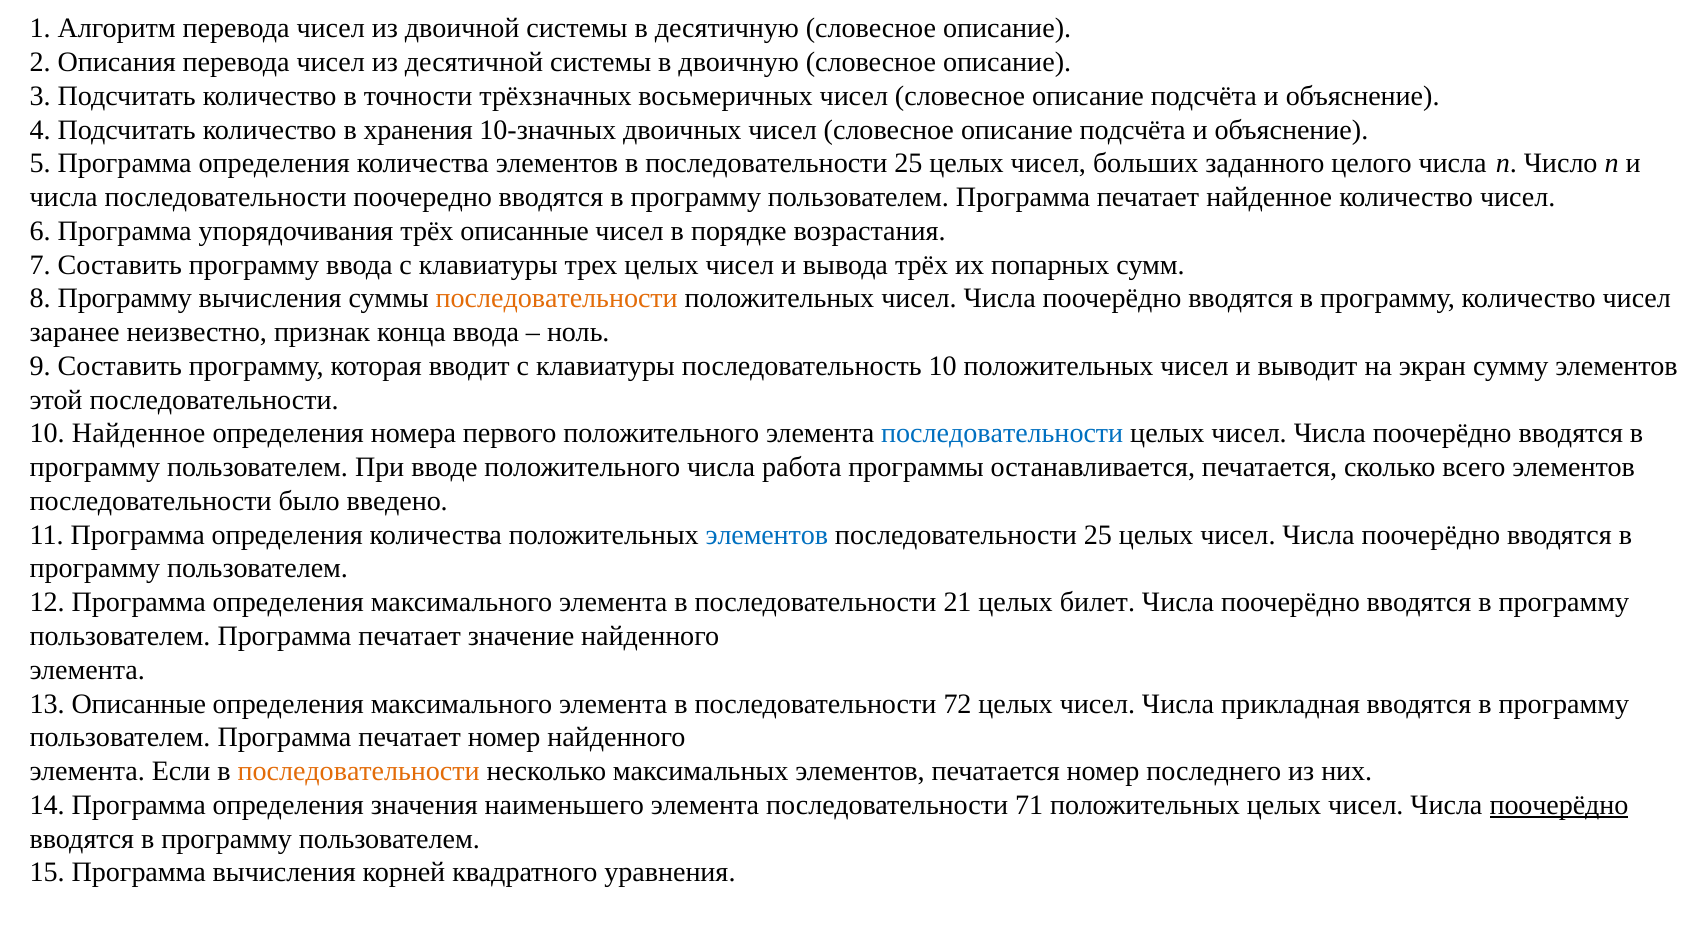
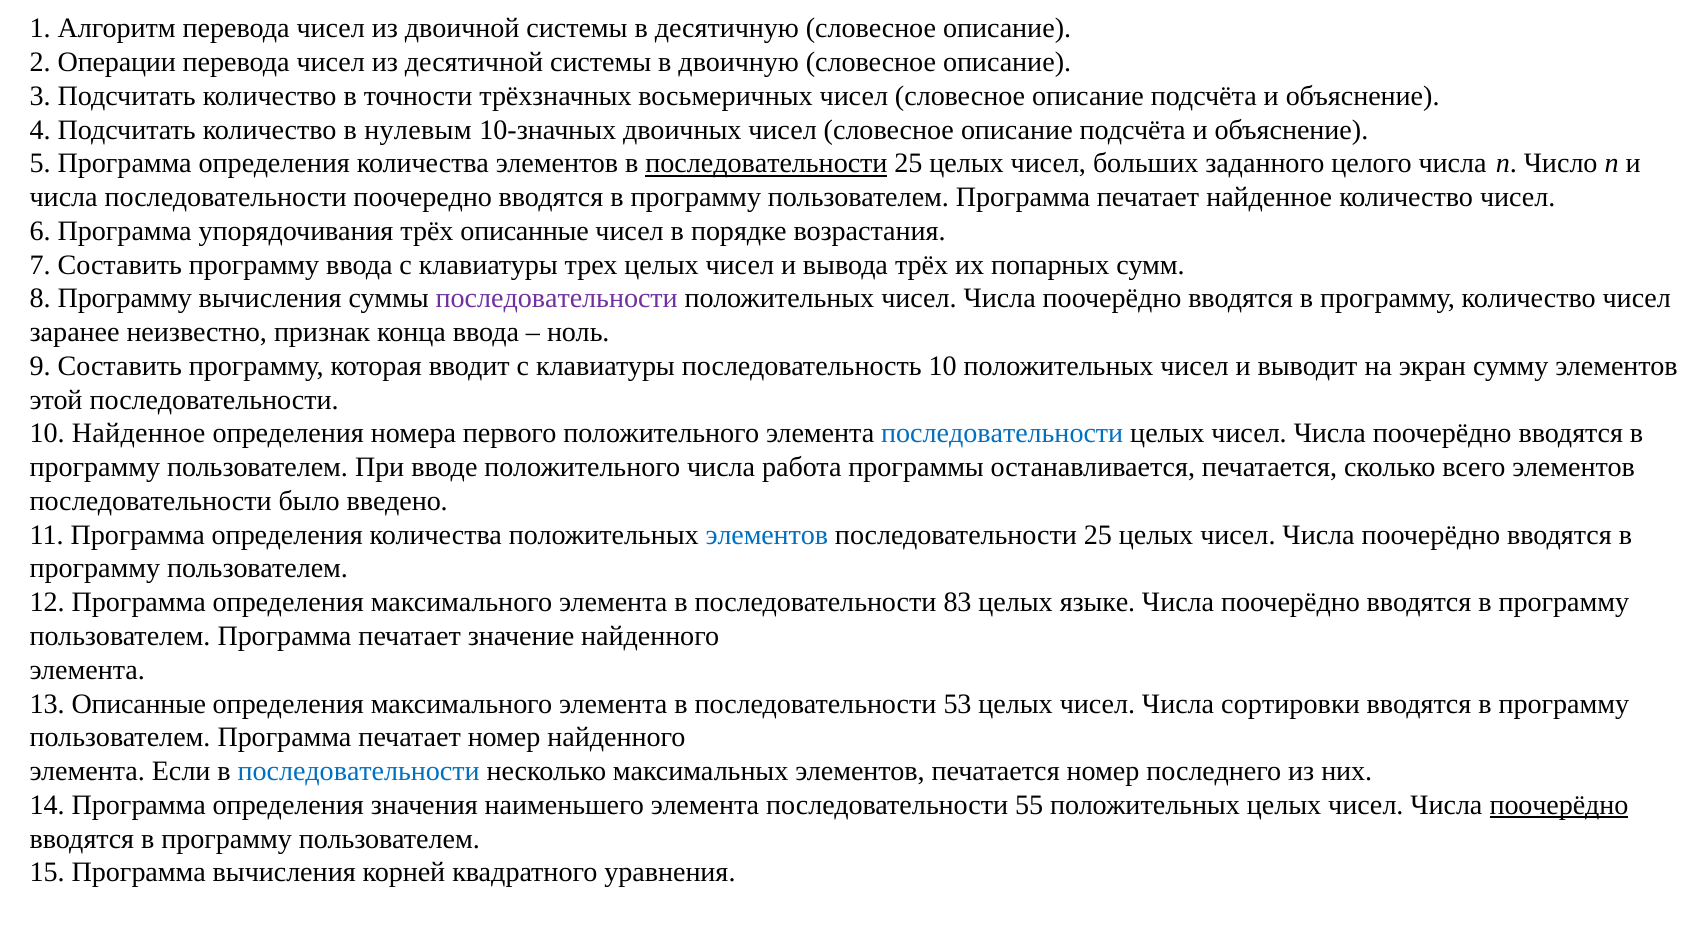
Описания: Описания -> Операции
хранения: хранения -> нулевым
последовательности at (766, 164) underline: none -> present
последовательности at (557, 299) colour: orange -> purple
21: 21 -> 83
билет: билет -> языке
72: 72 -> 53
прикладная: прикладная -> сортировки
последовательности at (359, 771) colour: orange -> blue
71: 71 -> 55
